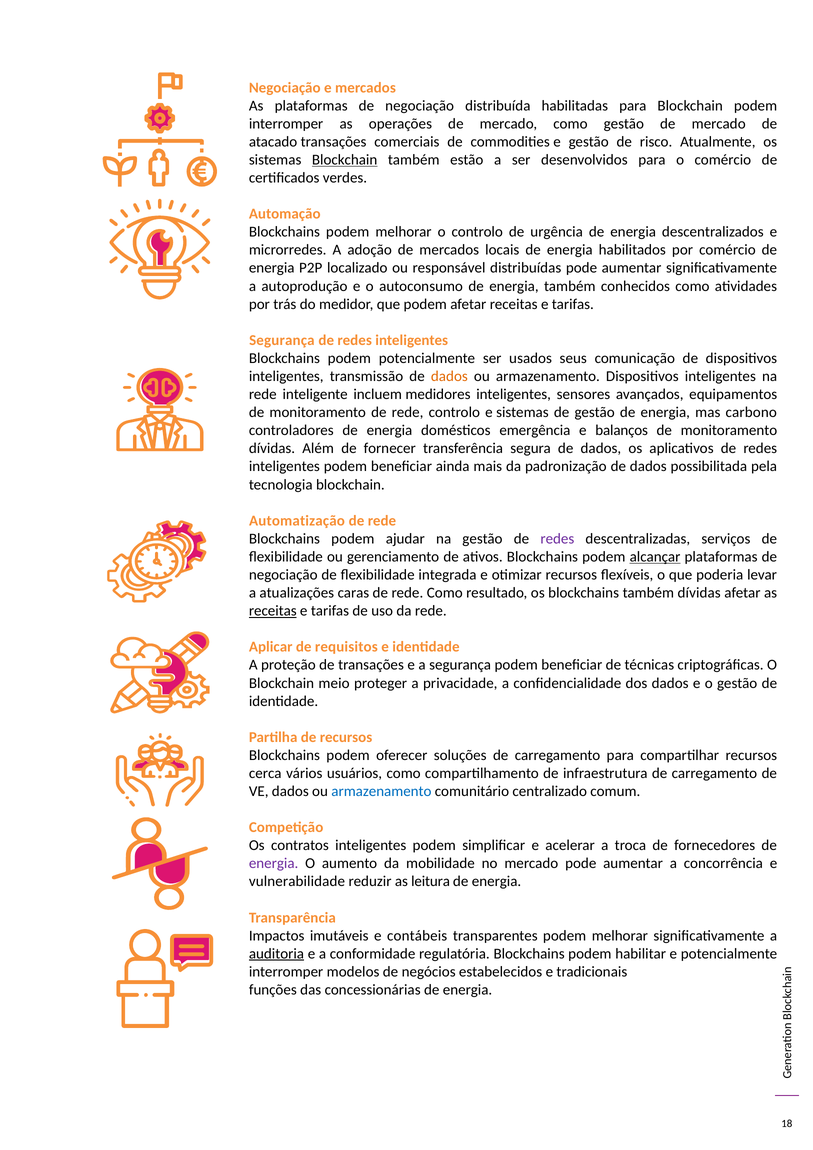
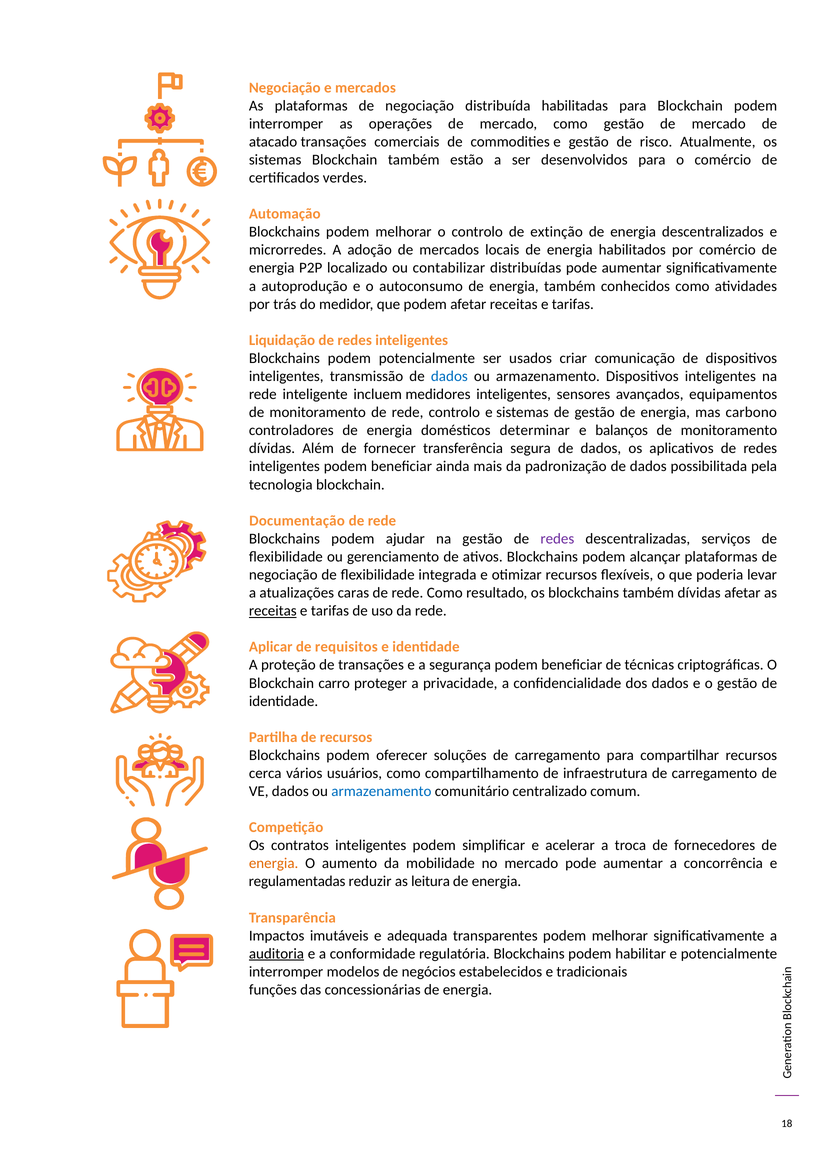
Blockchain at (345, 160) underline: present -> none
urgência: urgência -> extinção
responsável: responsável -> contabilizar
Segurança at (282, 340): Segurança -> Liquidação
seus: seus -> criar
dados at (449, 376) colour: orange -> blue
emergência: emergência -> determinar
Automatização: Automatização -> Documentação
alcançar underline: present -> none
meio: meio -> carro
energia at (274, 863) colour: purple -> orange
vulnerabilidade: vulnerabilidade -> regulamentadas
contábeis: contábeis -> adequada
